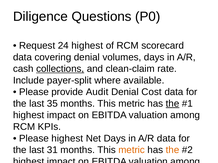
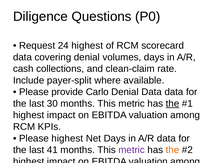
collections underline: present -> none
Audit: Audit -> Carlo
Denial Cost: Cost -> Data
35: 35 -> 30
31: 31 -> 41
metric at (132, 150) colour: orange -> purple
